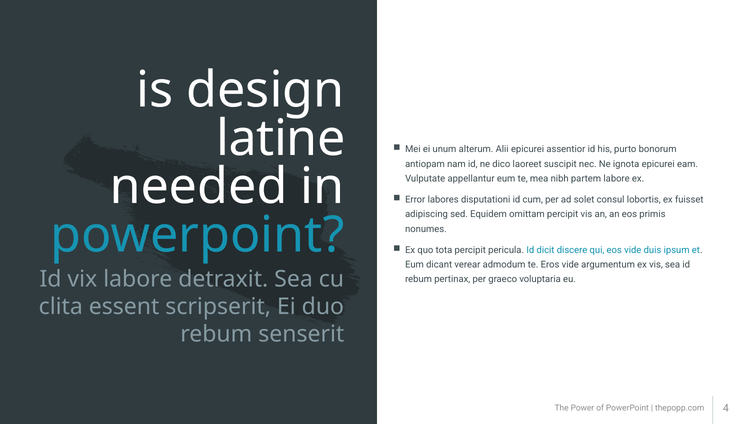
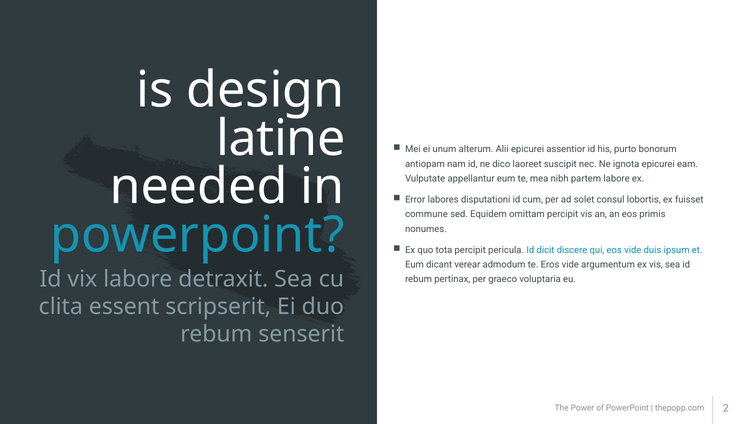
adipiscing: adipiscing -> commune
4: 4 -> 2
